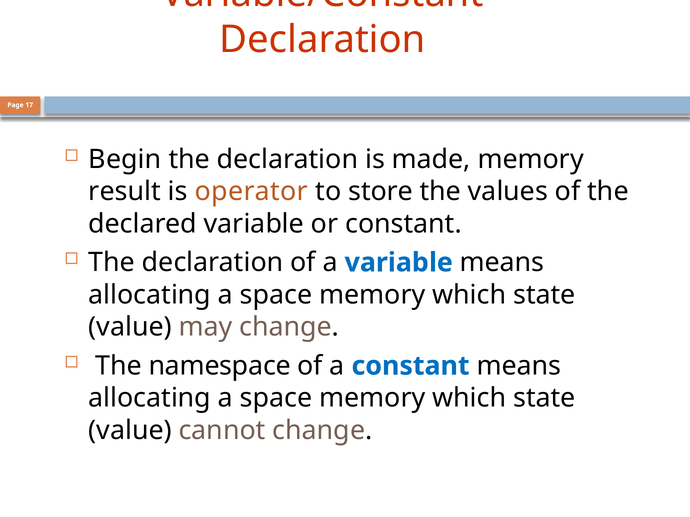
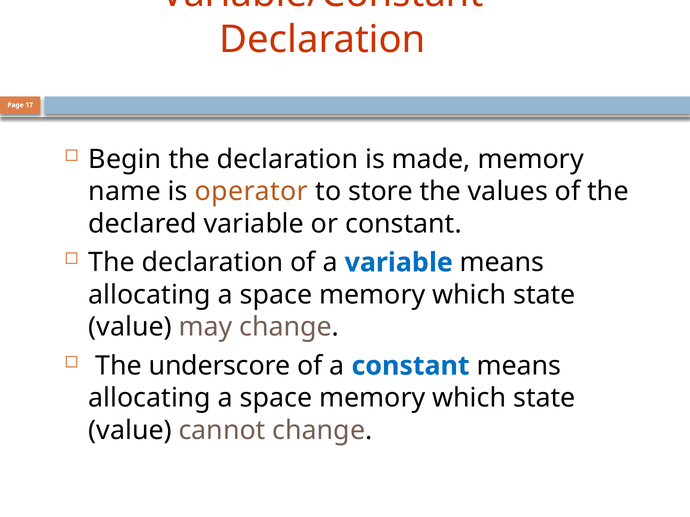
result: result -> name
namespace: namespace -> underscore
